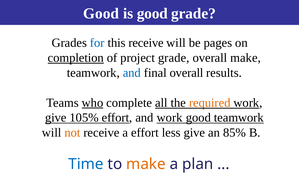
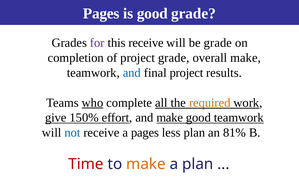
Good at (101, 14): Good -> Pages
for colour: blue -> purple
be pages: pages -> grade
completion underline: present -> none
final overall: overall -> project
105%: 105% -> 150%
and work: work -> make
not colour: orange -> blue
a effort: effort -> pages
less give: give -> plan
85%: 85% -> 81%
Time colour: blue -> red
